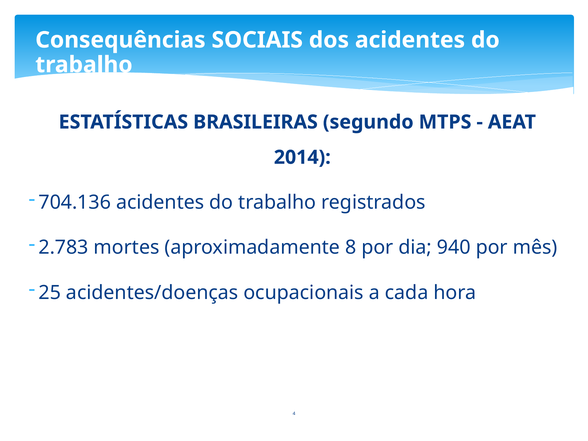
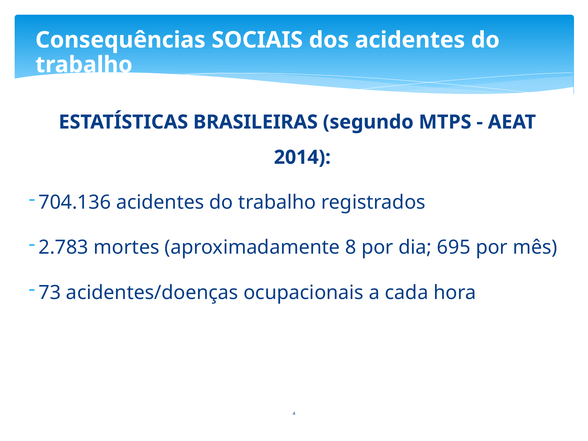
940: 940 -> 695
25: 25 -> 73
